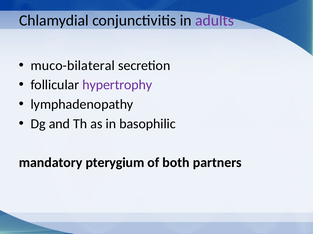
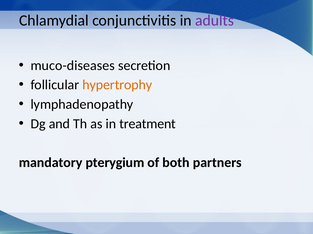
muco-bilateral: muco-bilateral -> muco-diseases
hypertrophy colour: purple -> orange
basophilic: basophilic -> treatment
